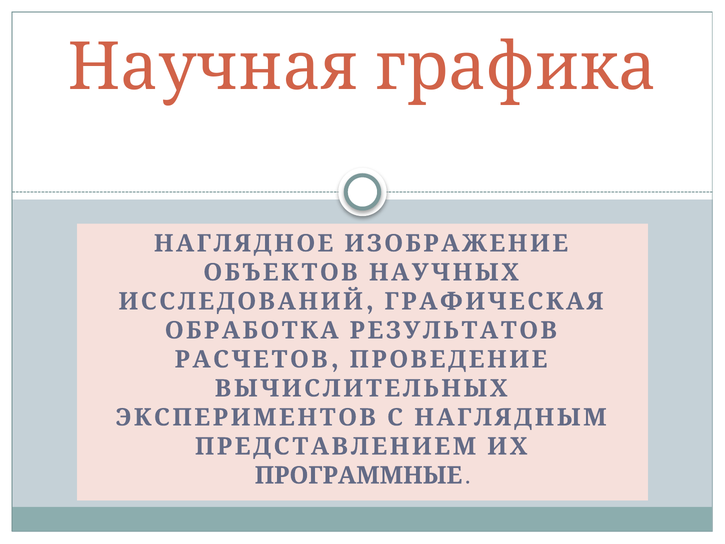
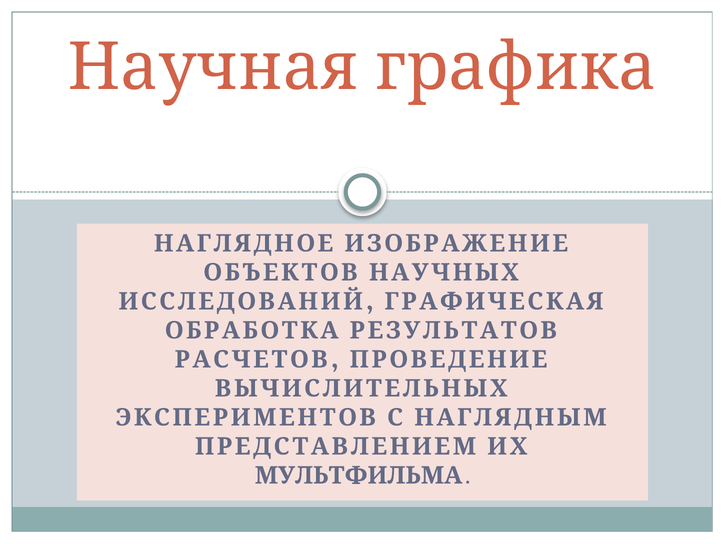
ПРОГРАММНЫЕ: ПРОГРАММНЫЕ -> МУЛЬТФИЛЬМА
